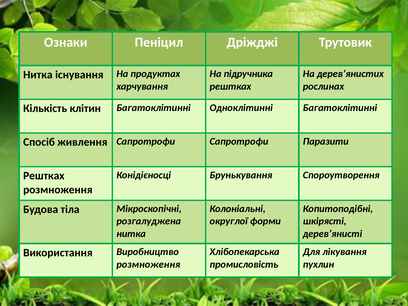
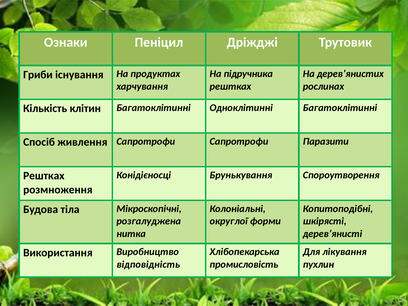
Нитка at (38, 75): Нитка -> Гриби
розмноження at (148, 264): розмноження -> відповідність
